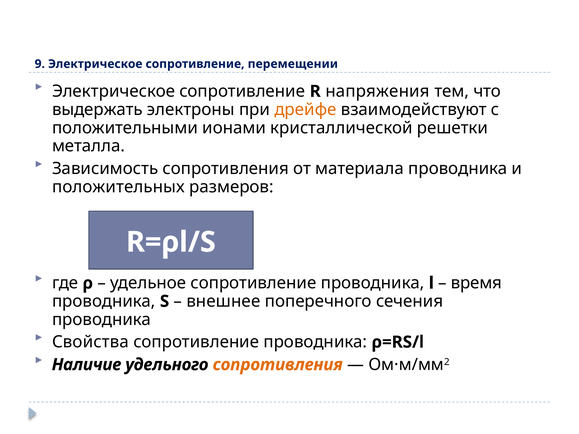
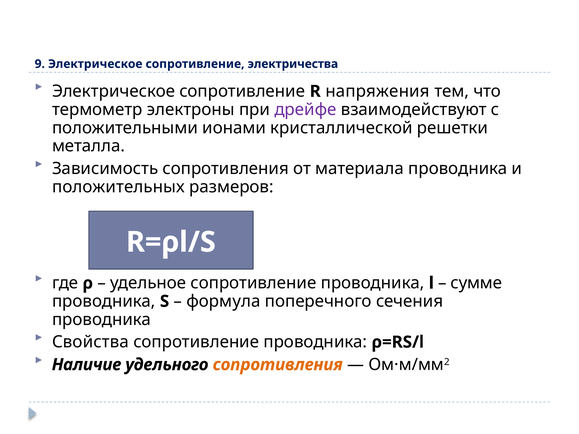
перемещении: перемещении -> электричества
выдержать: выдержать -> термометр
дрейфе colour: orange -> purple
время: время -> сумме
внешнее: внешнее -> формула
